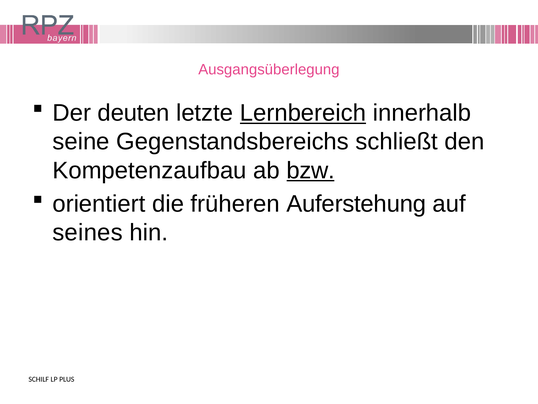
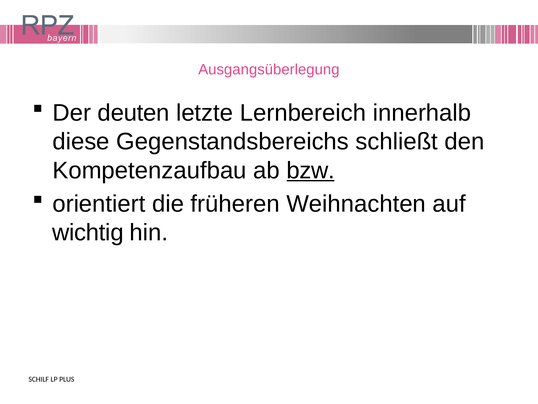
Lernbereich underline: present -> none
seine: seine -> diese
Auferstehung: Auferstehung -> Weihnachten
seines: seines -> wichtig
